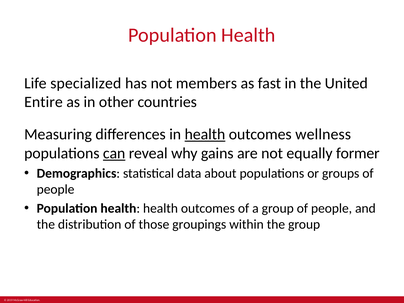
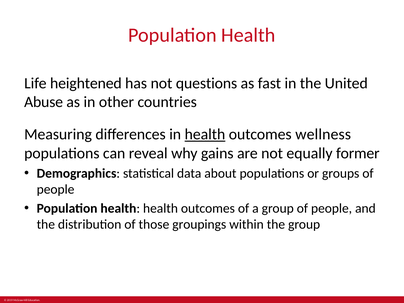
specialized: specialized -> heightened
members: members -> questions
Entire: Entire -> Abuse
can underline: present -> none
